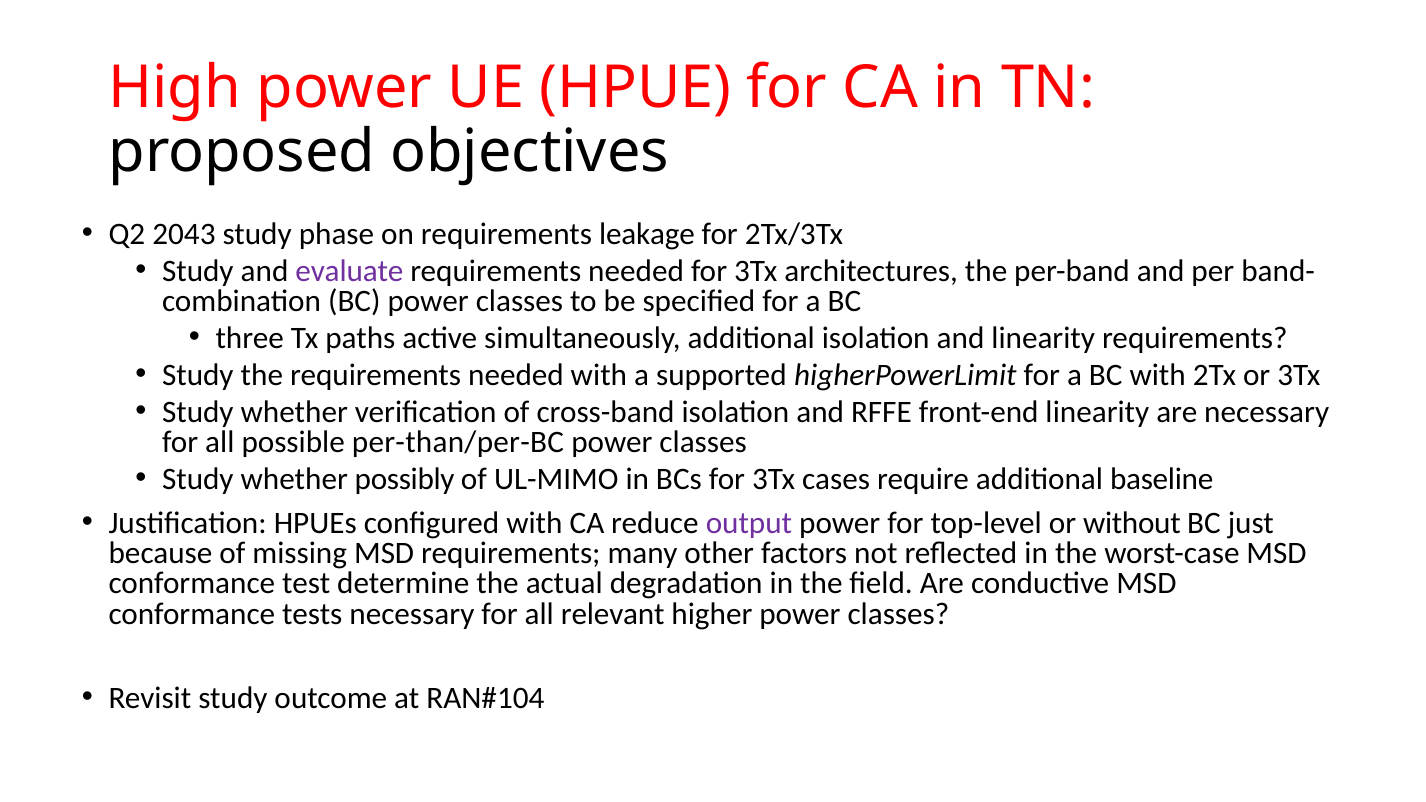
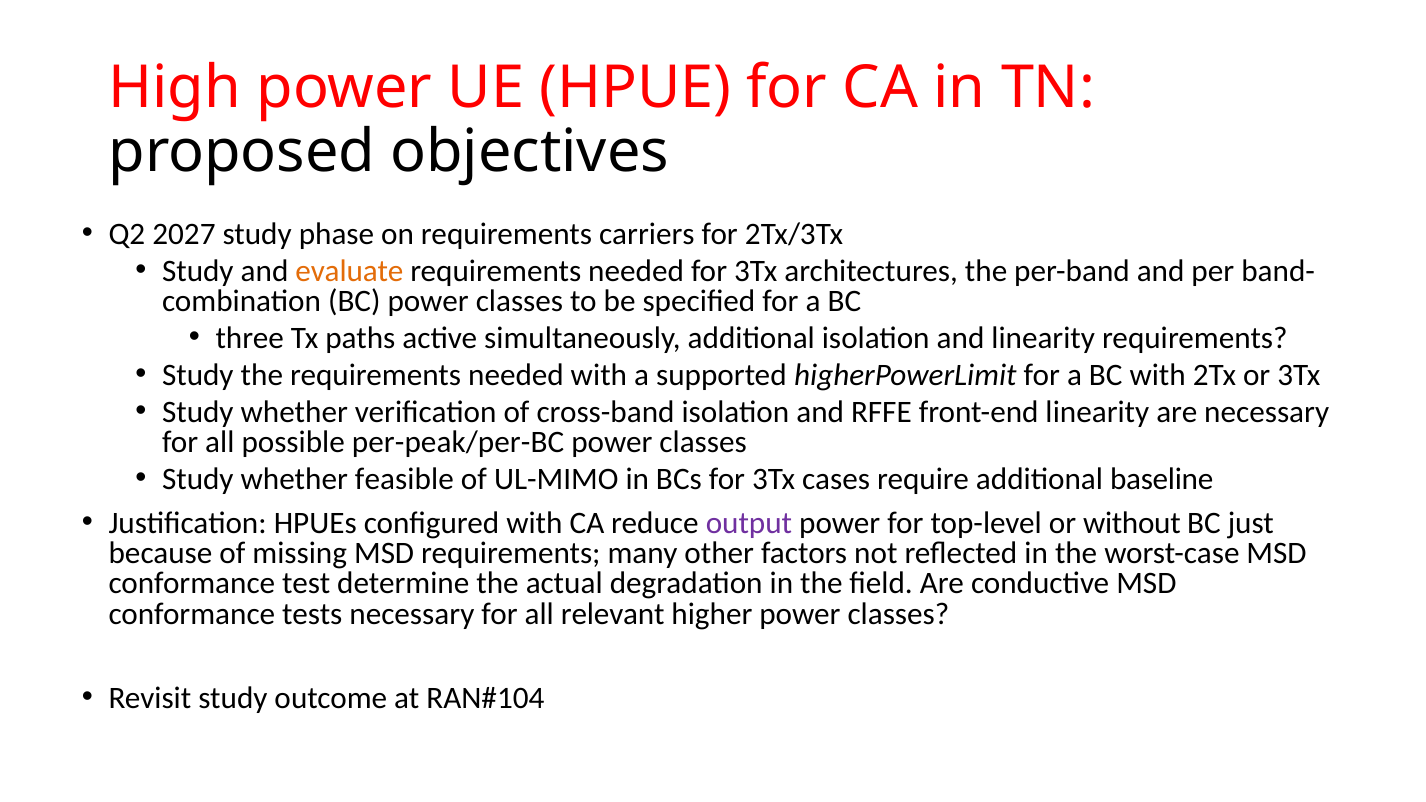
2043: 2043 -> 2027
leakage: leakage -> carriers
evaluate colour: purple -> orange
per-than/per-BC: per-than/per-BC -> per-peak/per-BC
possibly: possibly -> feasible
